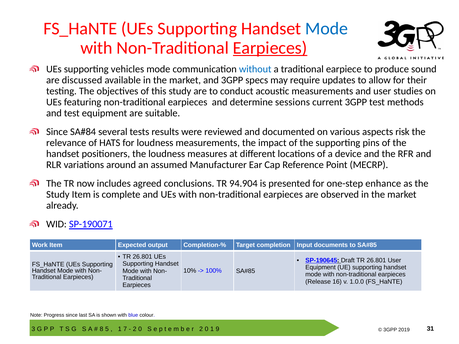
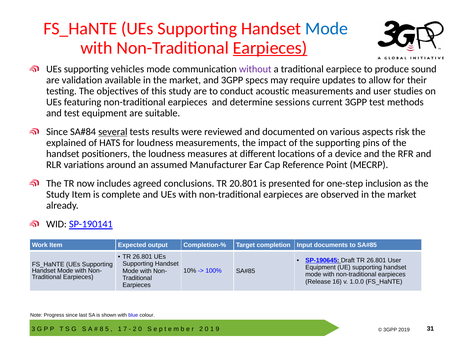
without colour: blue -> purple
discussed: discussed -> validation
several underline: none -> present
relevance: relevance -> explained
94.904: 94.904 -> 20.801
enhance: enhance -> inclusion
SP-190071: SP-190071 -> SP-190141
